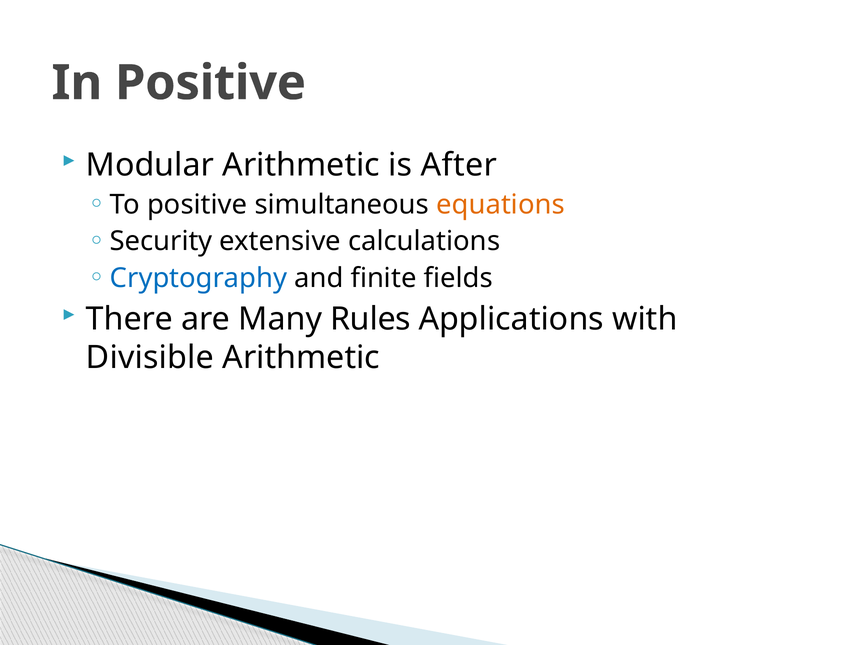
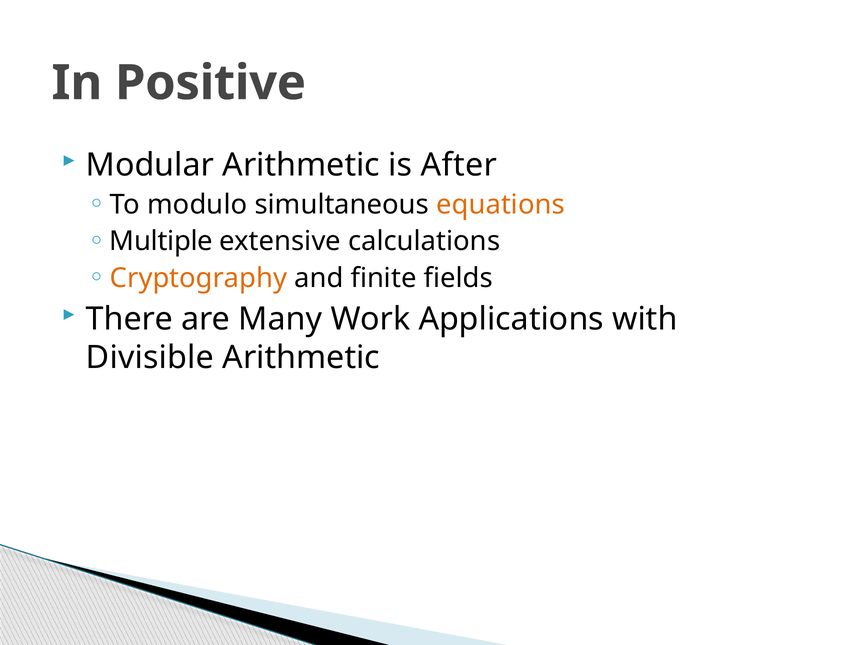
To positive: positive -> modulo
Security: Security -> Multiple
Cryptography colour: blue -> orange
Rules: Rules -> Work
